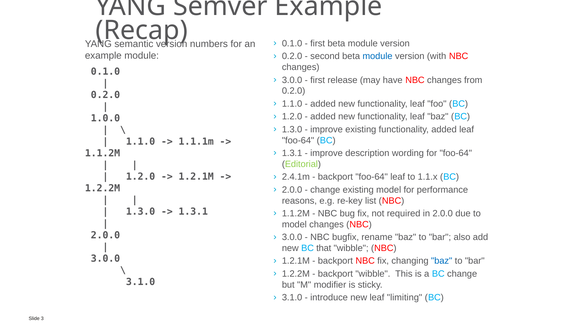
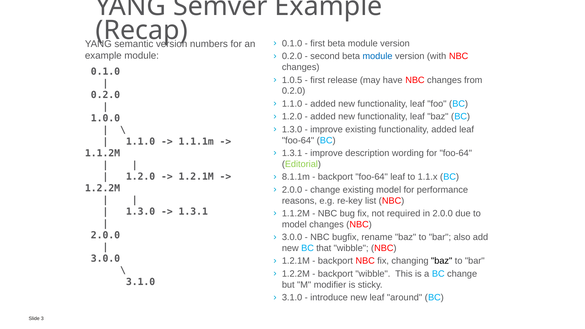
3.0.0 at (292, 80): 3.0.0 -> 1.0.5
2.4.1m: 2.4.1m -> 8.1.1m
baz at (442, 261) colour: blue -> black
limiting: limiting -> around
